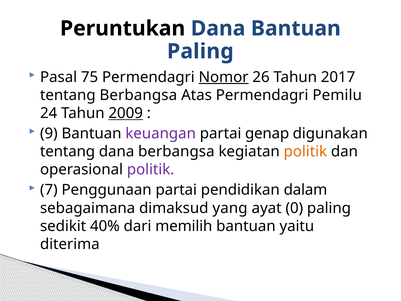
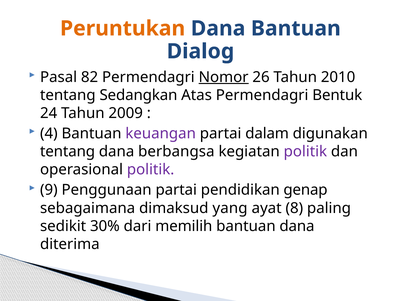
Peruntukan colour: black -> orange
Paling at (200, 51): Paling -> Dialog
75: 75 -> 82
2017: 2017 -> 2010
tentang Berbangsa: Berbangsa -> Sedangkan
Pemilu: Pemilu -> Bentuk
2009 underline: present -> none
9: 9 -> 4
genap: genap -> dalam
politik at (305, 151) colour: orange -> purple
7: 7 -> 9
dalam: dalam -> genap
0: 0 -> 8
40%: 40% -> 30%
bantuan yaitu: yaitu -> dana
